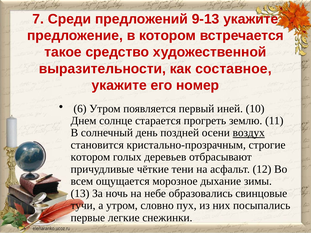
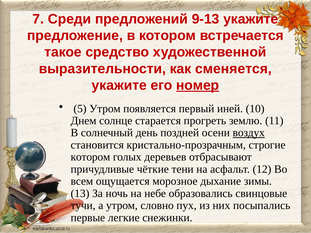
составное: составное -> сменяется
номер underline: none -> present
6: 6 -> 5
